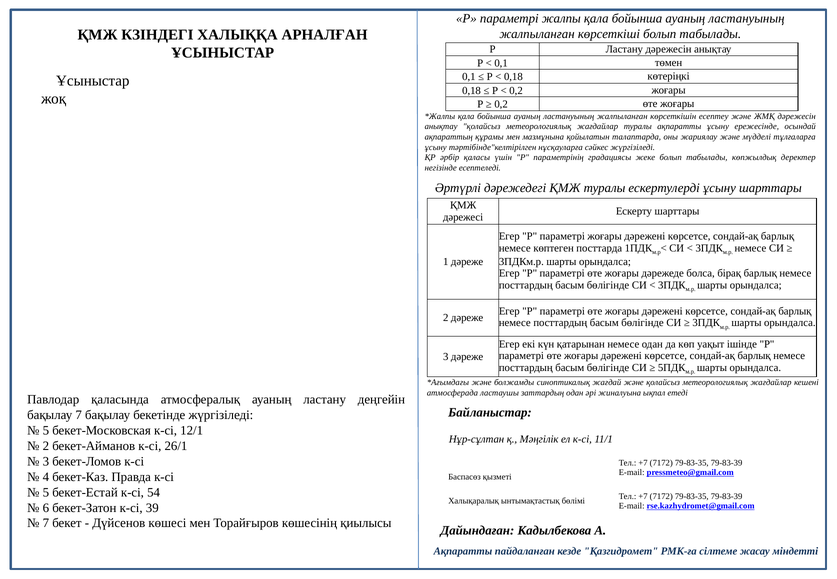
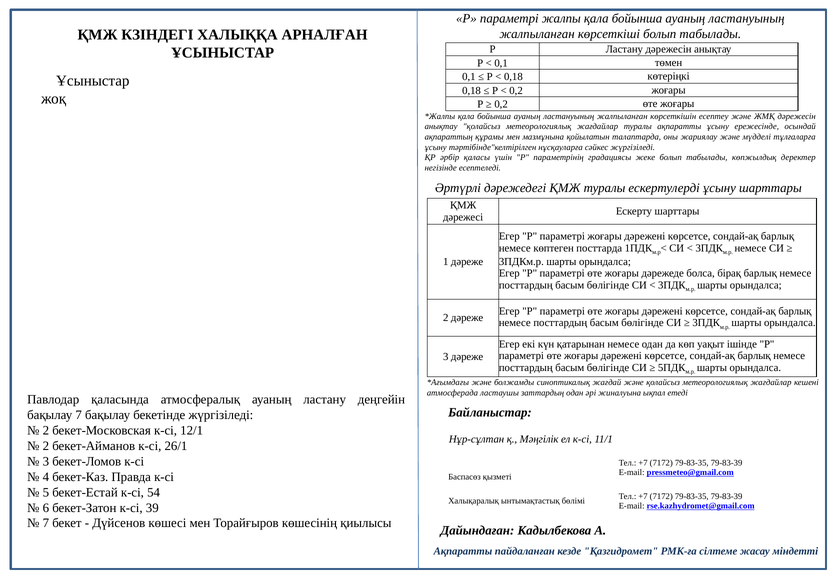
5 at (46, 431): 5 -> 2
